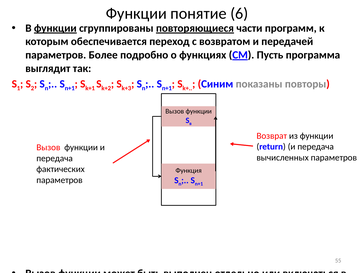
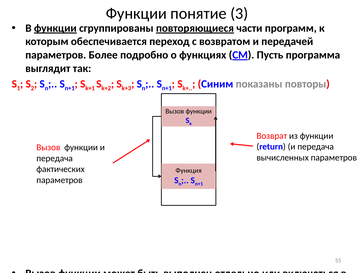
6: 6 -> 3
